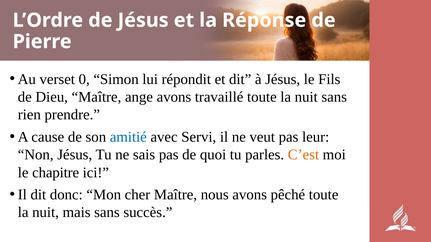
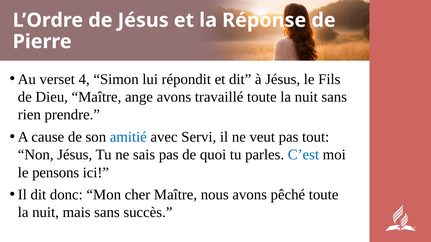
0: 0 -> 4
leur: leur -> tout
C’est colour: orange -> blue
chapitre: chapitre -> pensons
